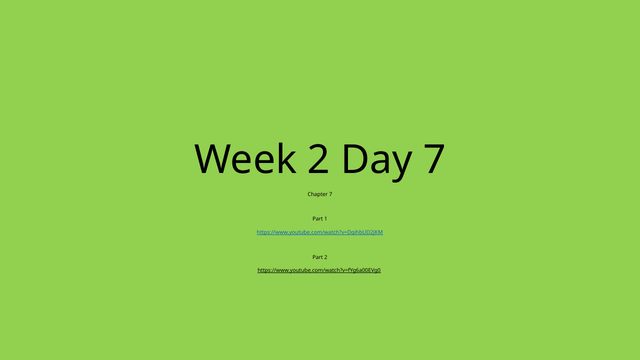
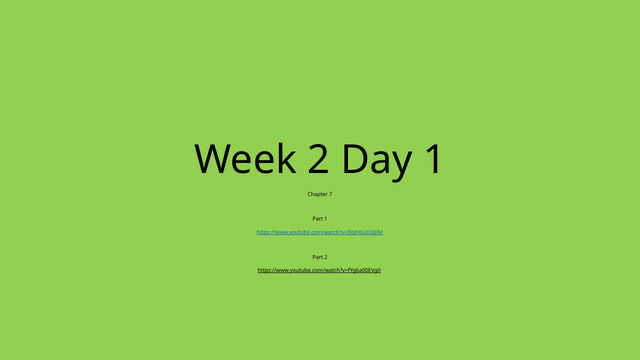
Day 7: 7 -> 1
